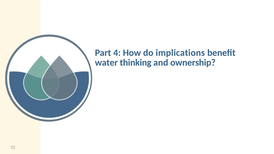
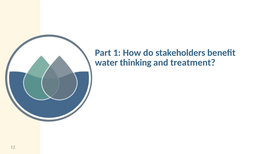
4: 4 -> 1
implications: implications -> stakeholders
ownership: ownership -> treatment
